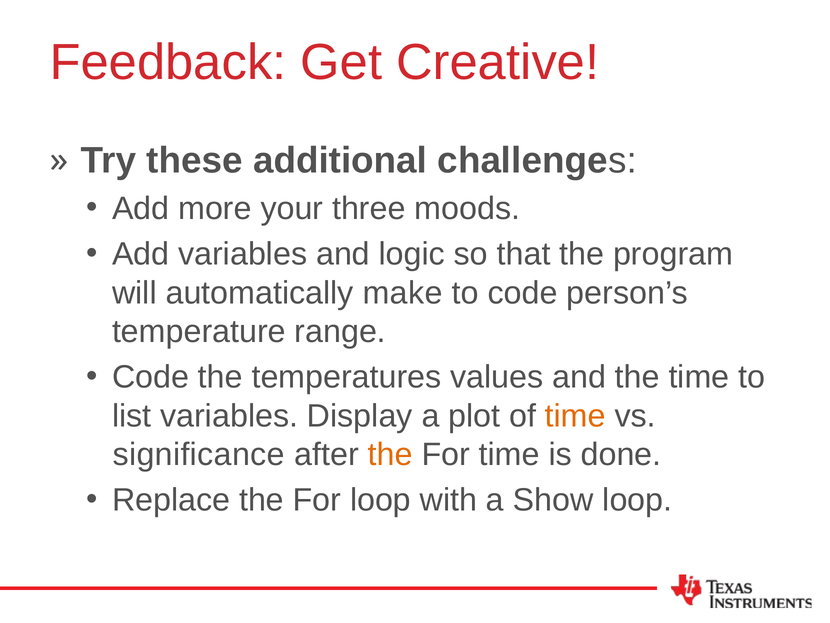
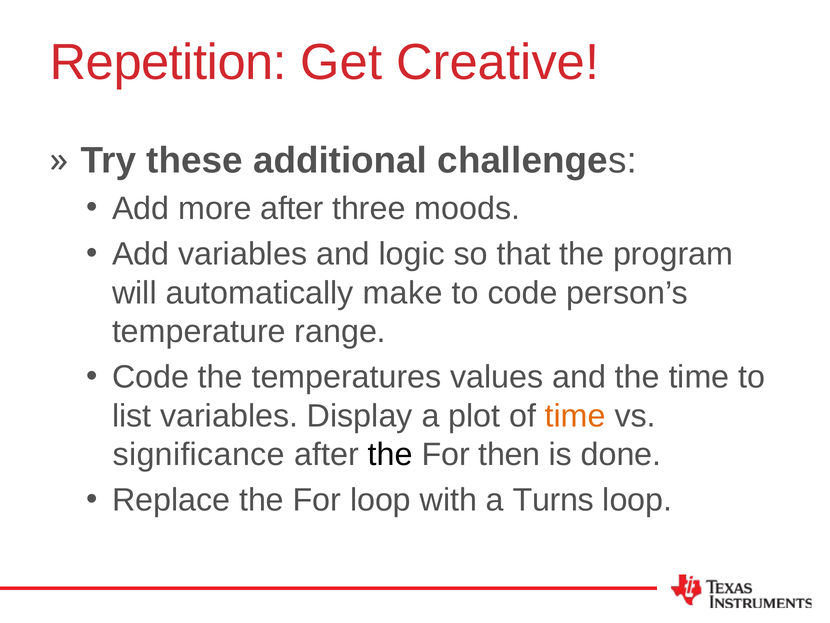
Feedback: Feedback -> Repetition
more your: your -> after
the at (390, 454) colour: orange -> black
For time: time -> then
Show: Show -> Turns
